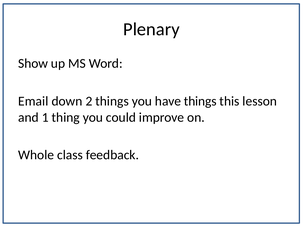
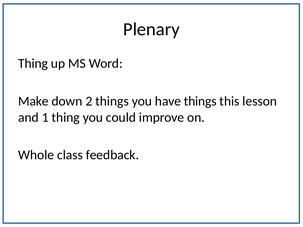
Show at (33, 64): Show -> Thing
Email: Email -> Make
